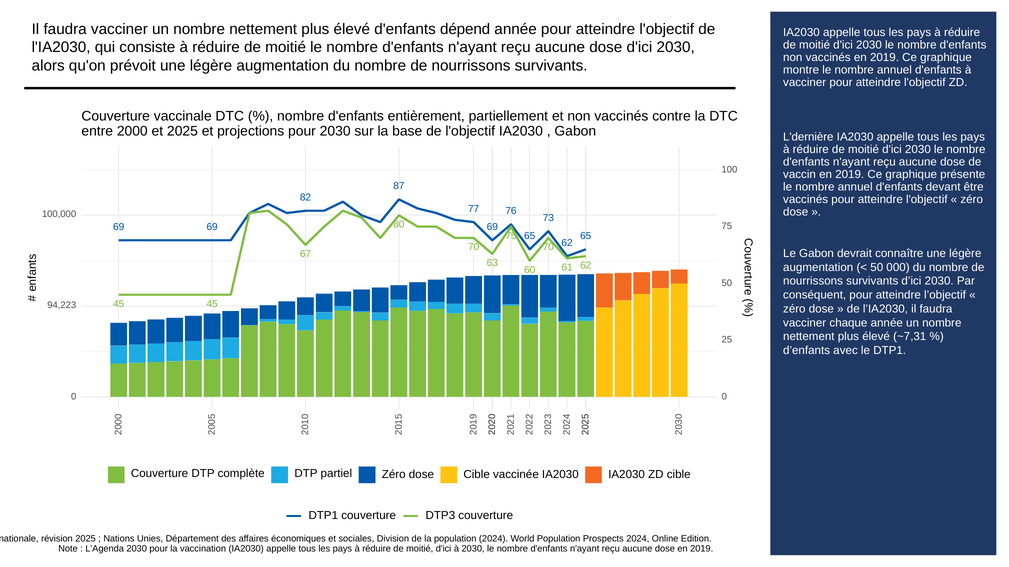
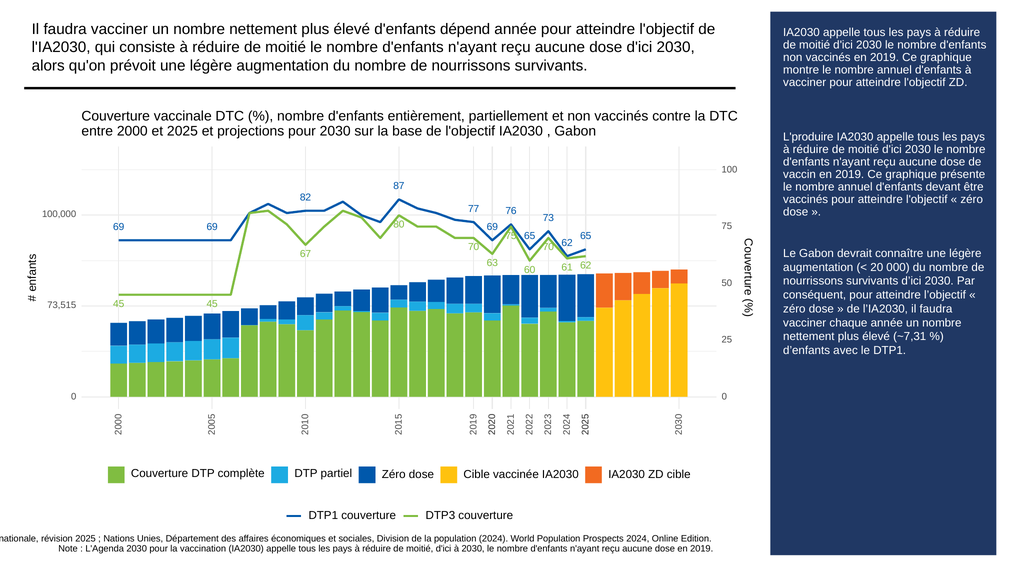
L'dernière: L'dernière -> L'produire
50 at (877, 268): 50 -> 20
94,223: 94,223 -> 73,515
